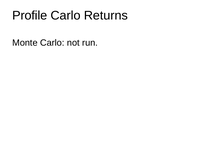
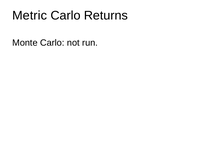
Profile: Profile -> Metric
